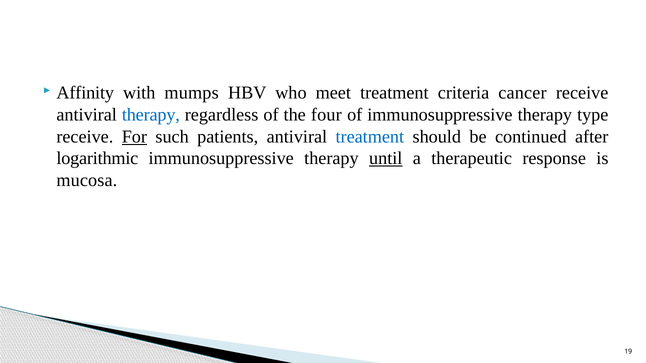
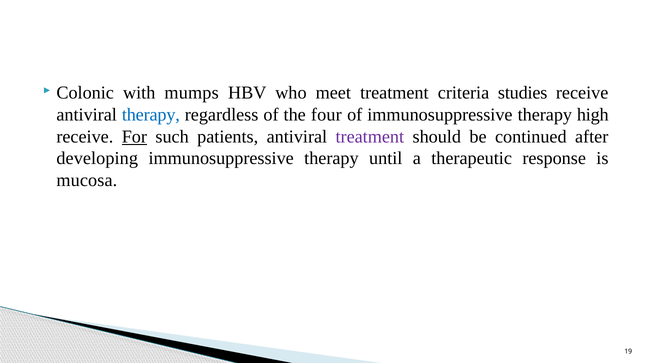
Affinity: Affinity -> Colonic
cancer: cancer -> studies
type: type -> high
treatment at (370, 137) colour: blue -> purple
logarithmic: logarithmic -> developing
until underline: present -> none
